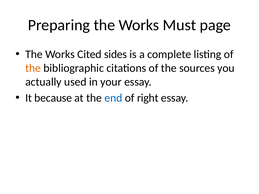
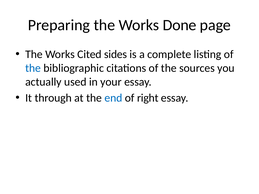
Must: Must -> Done
the at (33, 68) colour: orange -> blue
because: because -> through
